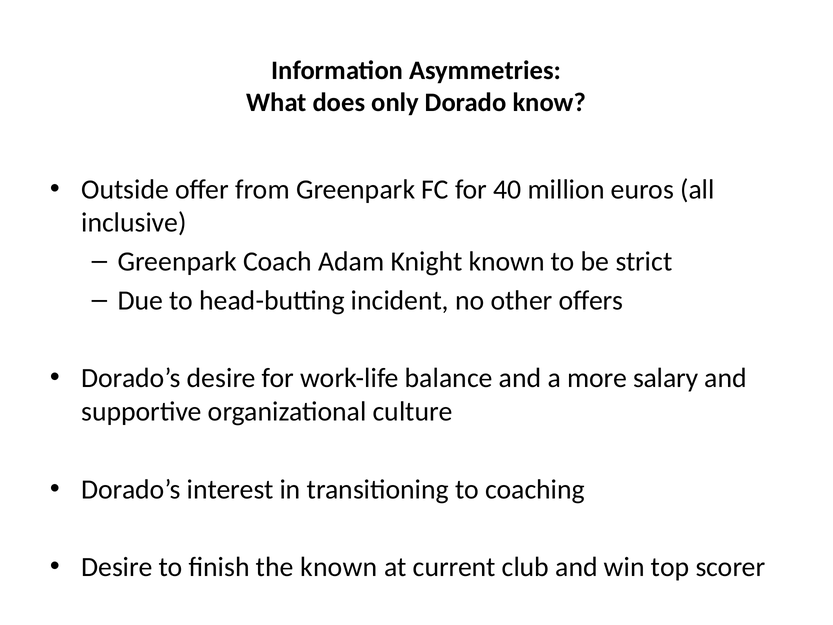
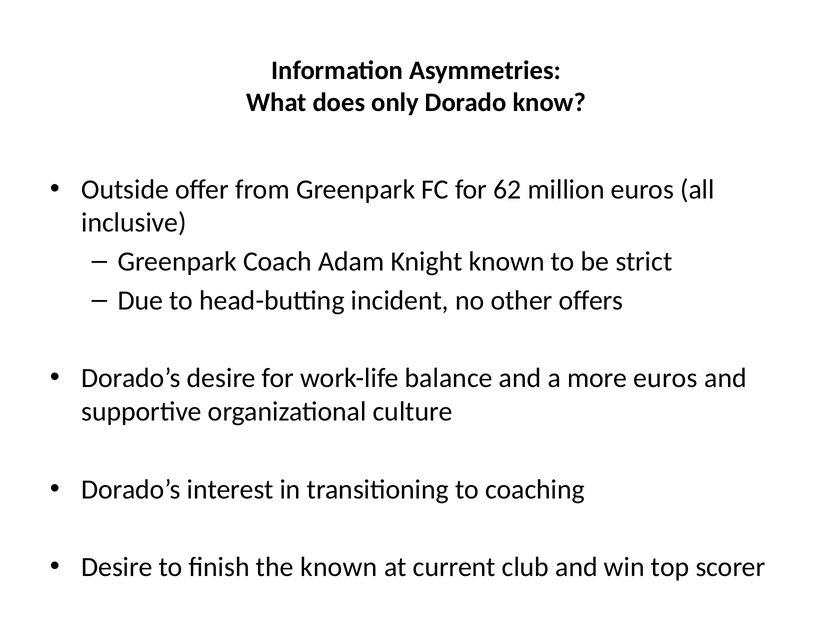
40: 40 -> 62
more salary: salary -> euros
